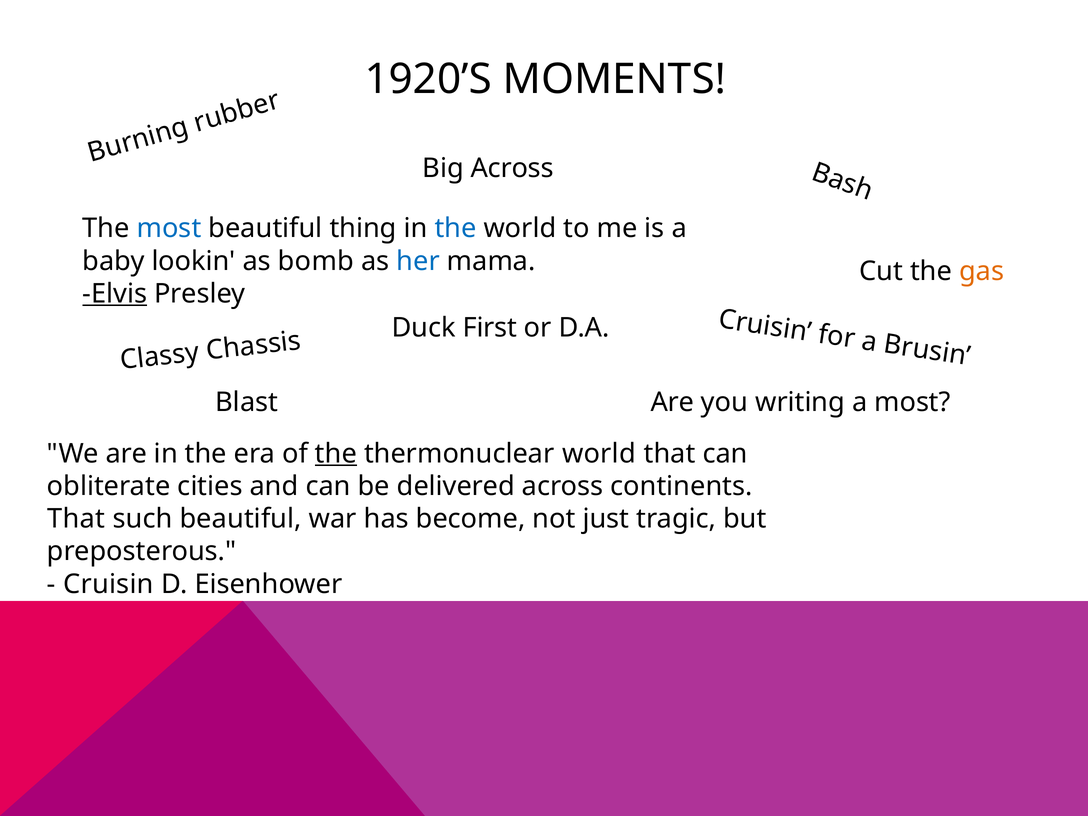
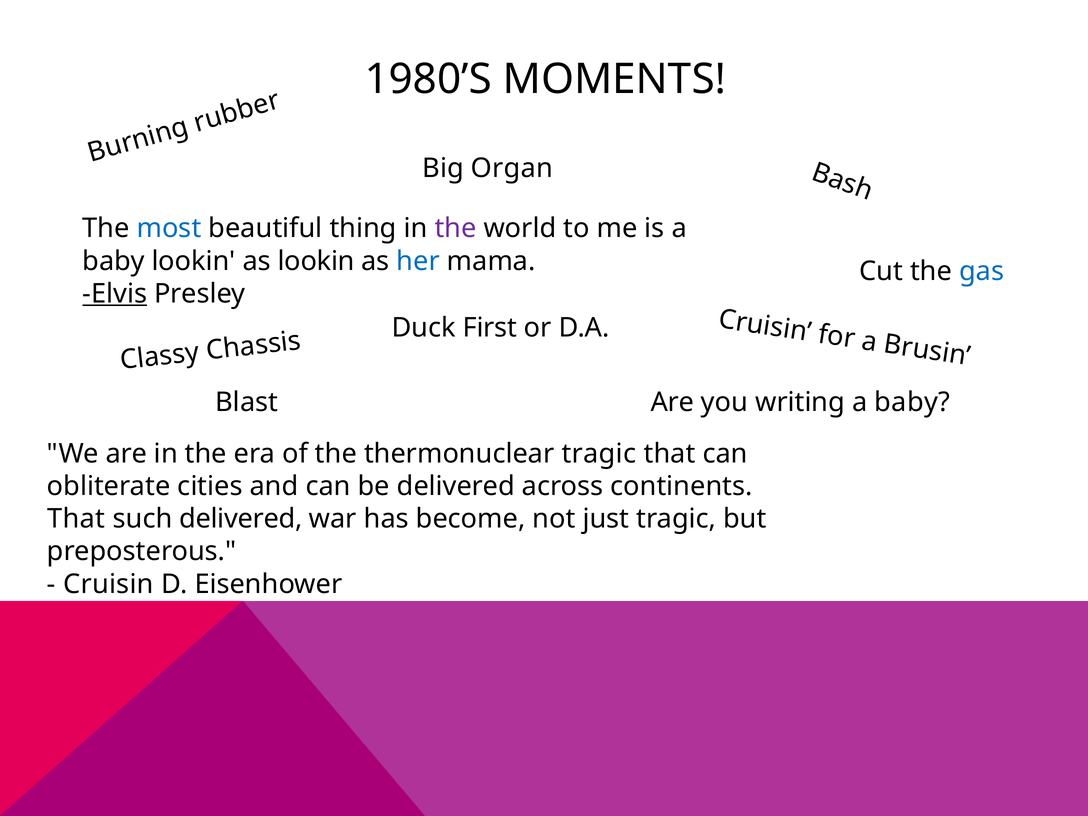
1920’S: 1920’S -> 1980’S
Big Across: Across -> Organ
the at (456, 228) colour: blue -> purple
as bomb: bomb -> lookin
gas colour: orange -> blue
writing a most: most -> baby
the at (336, 454) underline: present -> none
thermonuclear world: world -> tragic
such beautiful: beautiful -> delivered
